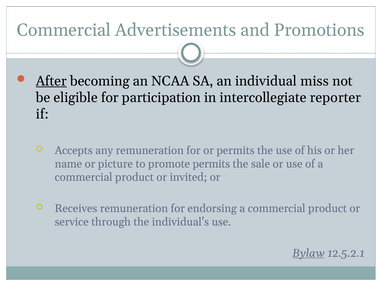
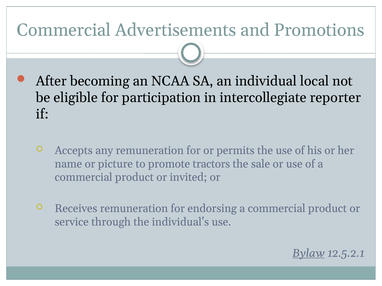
After underline: present -> none
miss: miss -> local
promote permits: permits -> tractors
